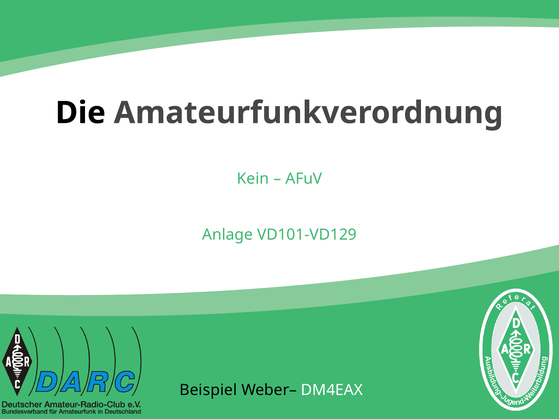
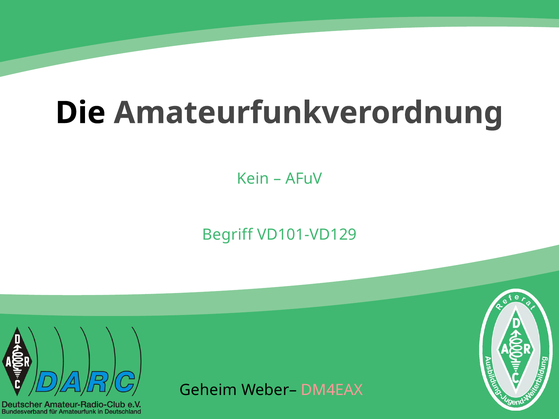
Anlage: Anlage -> Begriff
Beispiel: Beispiel -> Geheim
DM4EAX colour: white -> pink
